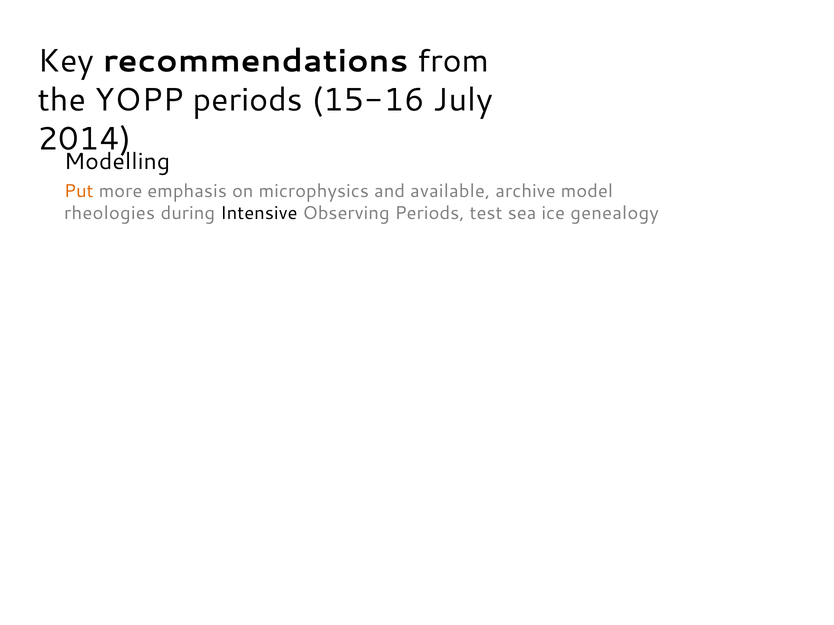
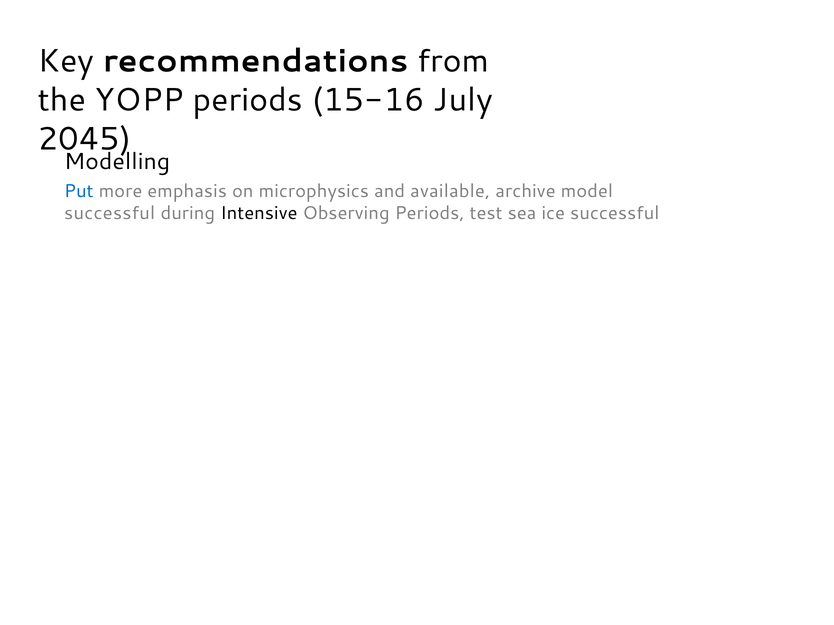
2014: 2014 -> 2045
Put colour: orange -> blue
rheologies at (110, 214): rheologies -> successful
ice genealogy: genealogy -> successful
